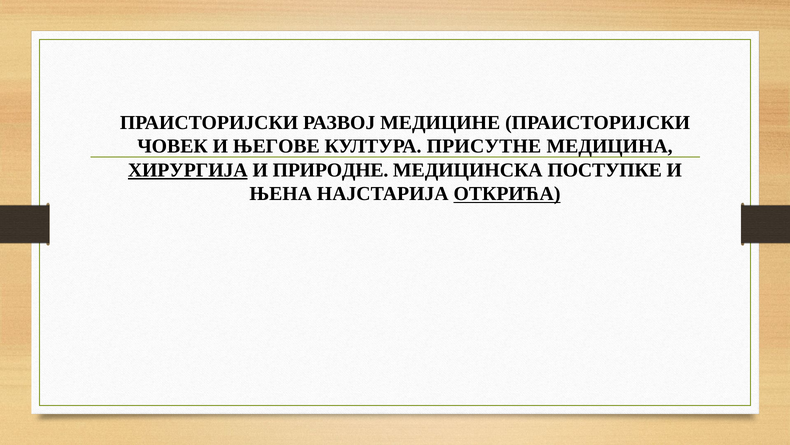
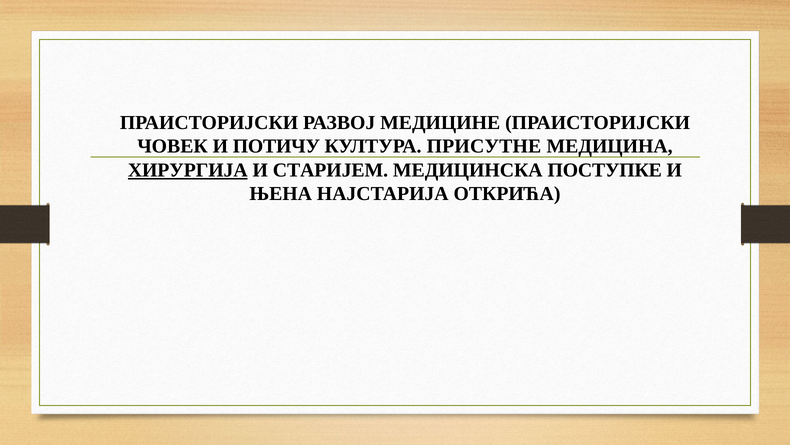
ЊЕГОВЕ: ЊЕГОВЕ -> ПОТИЧУ
ПРИРОДНЕ: ПРИРОДНЕ -> СТАРИЈЕМ
ОТКРИЋА underline: present -> none
